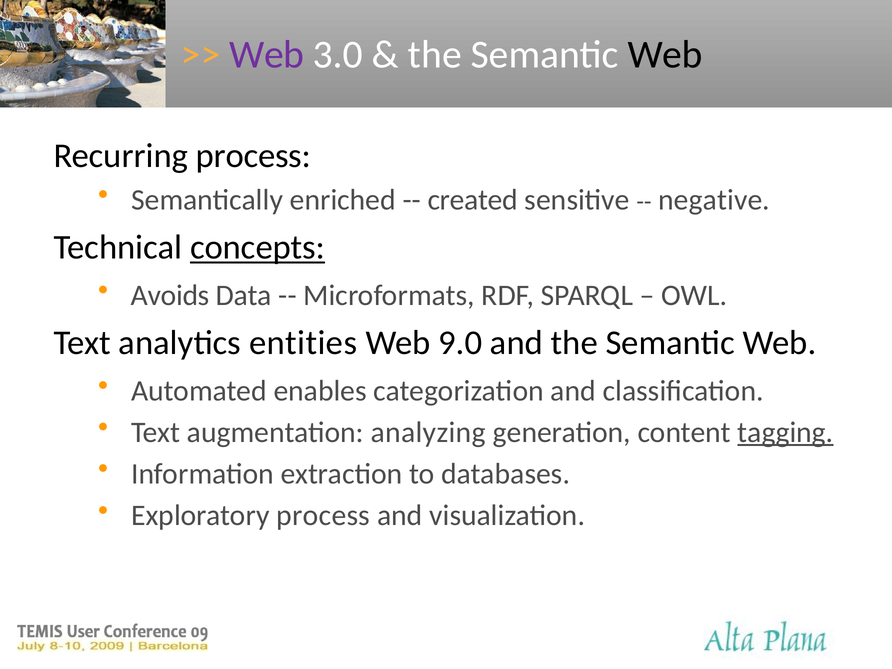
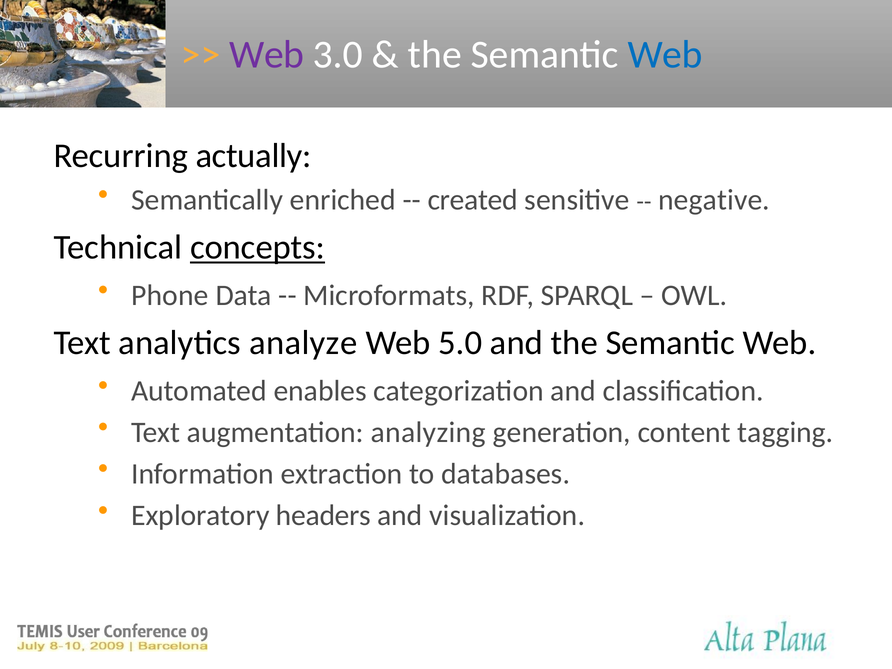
Web at (665, 55) colour: black -> blue
Recurring process: process -> actually
Avoids: Avoids -> Phone
entities: entities -> analyze
9.0: 9.0 -> 5.0
tagging underline: present -> none
Exploratory process: process -> headers
